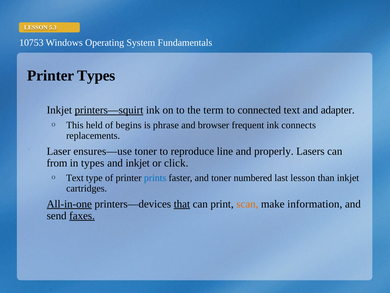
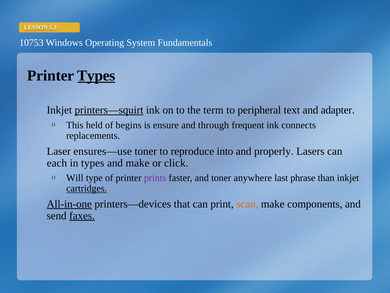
Types at (96, 76) underline: none -> present
connected: connected -> peripheral
phrase: phrase -> ensure
browser: browser -> through
line: line -> into
from: from -> each
and inkjet: inkjet -> make
Text at (75, 178): Text -> Will
prints colour: blue -> purple
numbered: numbered -> anywhere
last lesson: lesson -> phrase
cartridges underline: none -> present
that underline: present -> none
information: information -> components
